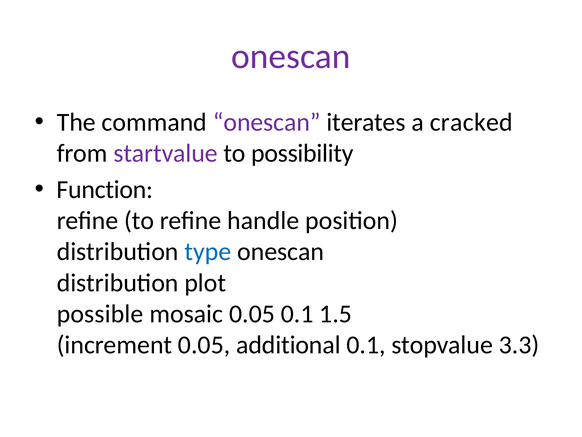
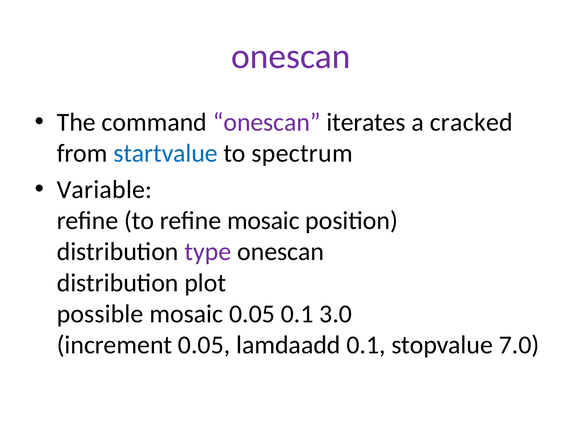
startvalue colour: purple -> blue
possibility: possibility -> spectrum
Function: Function -> Variable
refine handle: handle -> mosaic
type colour: blue -> purple
1.5: 1.5 -> 3.0
additional: additional -> lamdaadd
3.3: 3.3 -> 7.0
